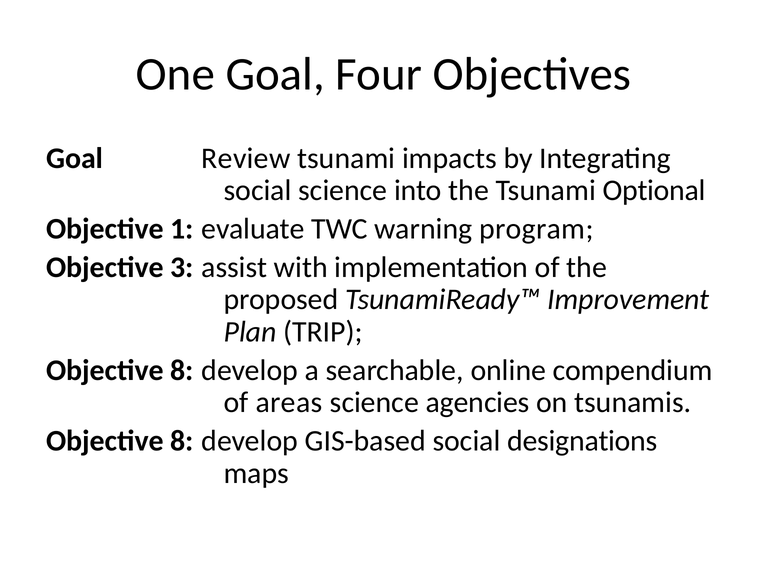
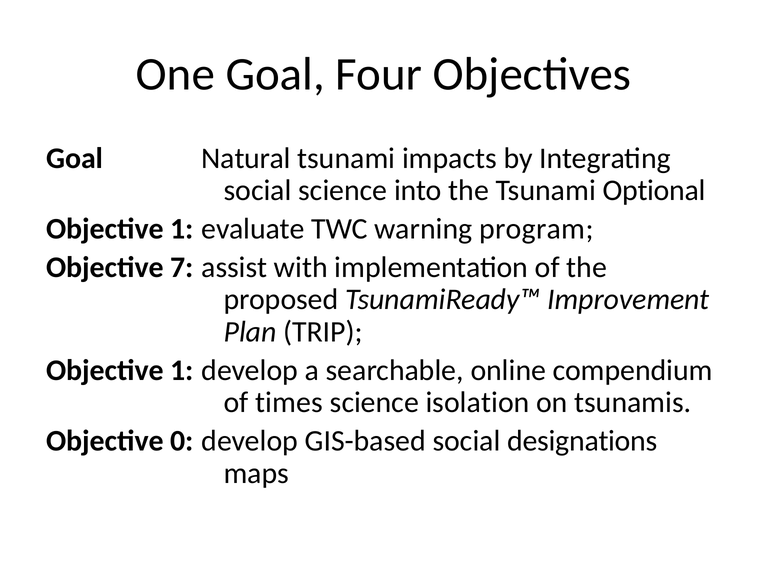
Review: Review -> Natural
3: 3 -> 7
8 at (182, 370): 8 -> 1
areas: areas -> times
agencies: agencies -> isolation
8 at (182, 441): 8 -> 0
